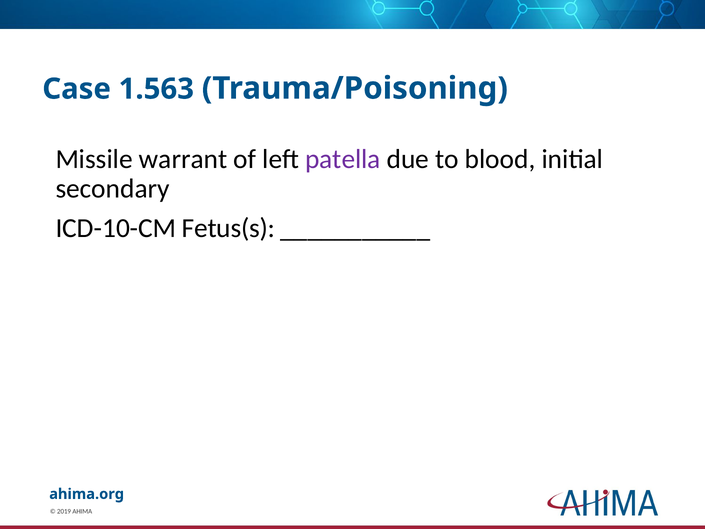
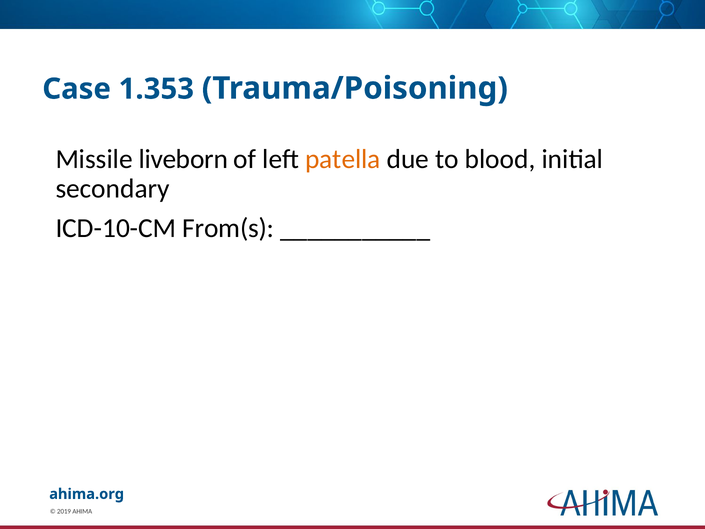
1.563: 1.563 -> 1.353
warrant: warrant -> liveborn
patella colour: purple -> orange
Fetus(s: Fetus(s -> From(s
